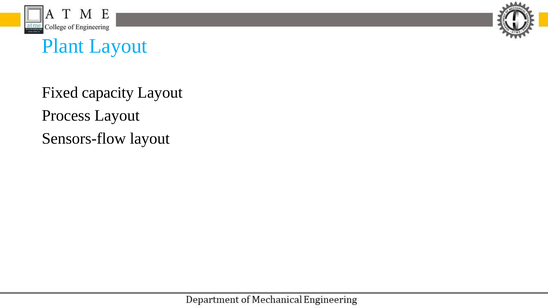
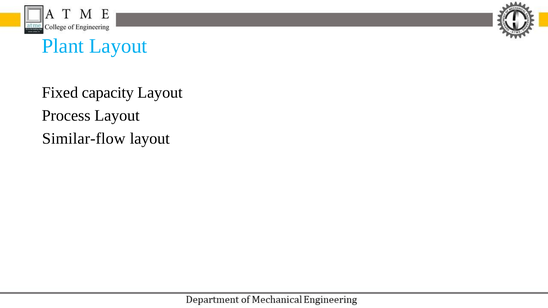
Sensors-flow: Sensors-flow -> Similar-flow
